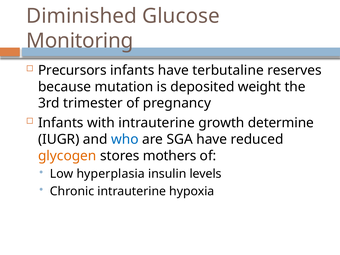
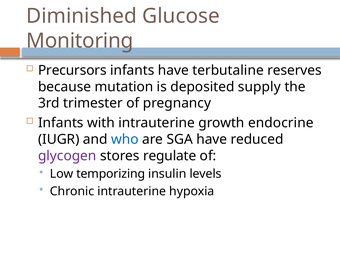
weight: weight -> supply
determine: determine -> endocrine
glycogen colour: orange -> purple
mothers: mothers -> regulate
hyperplasia: hyperplasia -> temporizing
